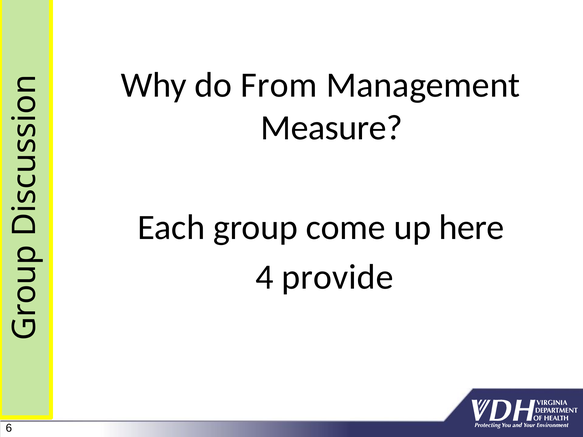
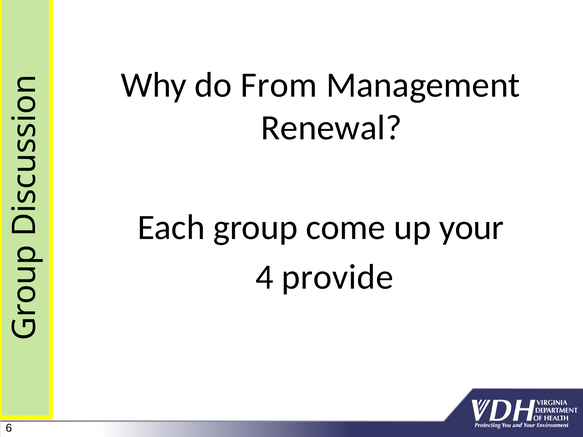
Measure: Measure -> Renewal
here: here -> your
